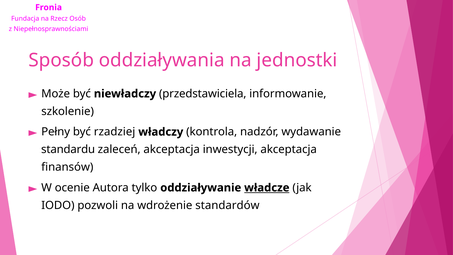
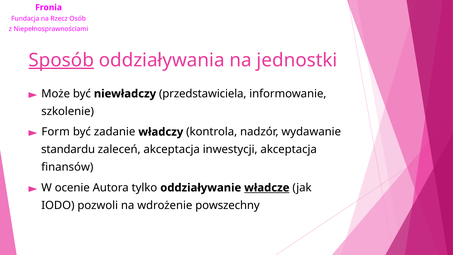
Sposób underline: none -> present
Pełny: Pełny -> Form
rzadziej: rzadziej -> zadanie
standardów: standardów -> powszechny
